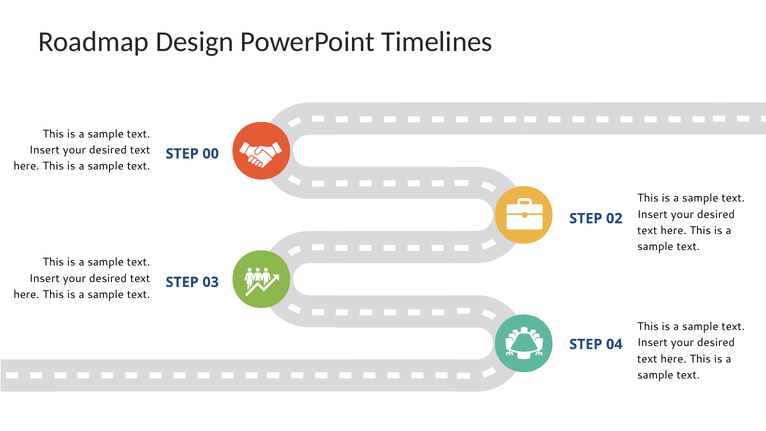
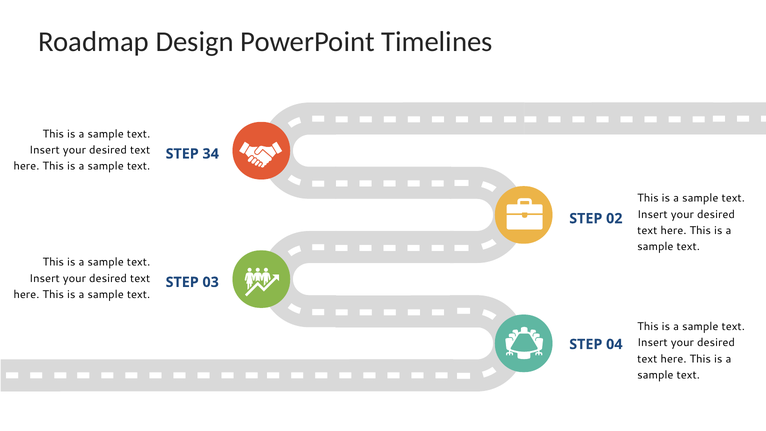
00: 00 -> 34
